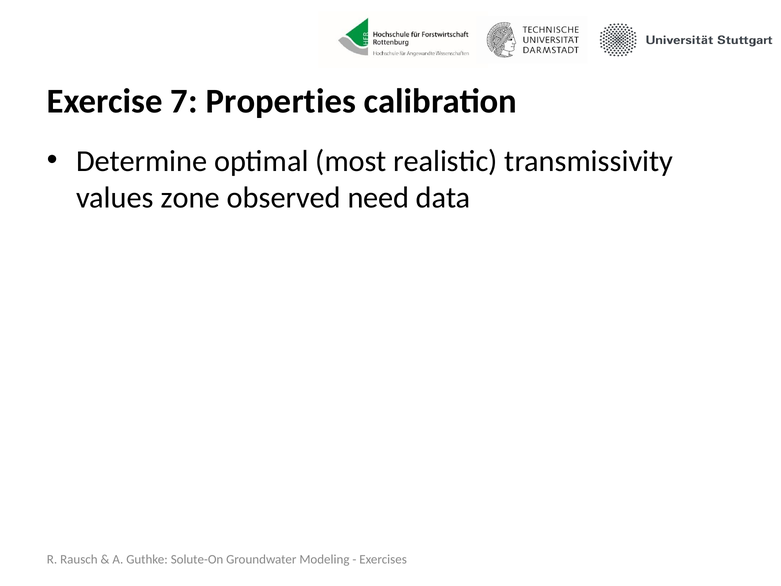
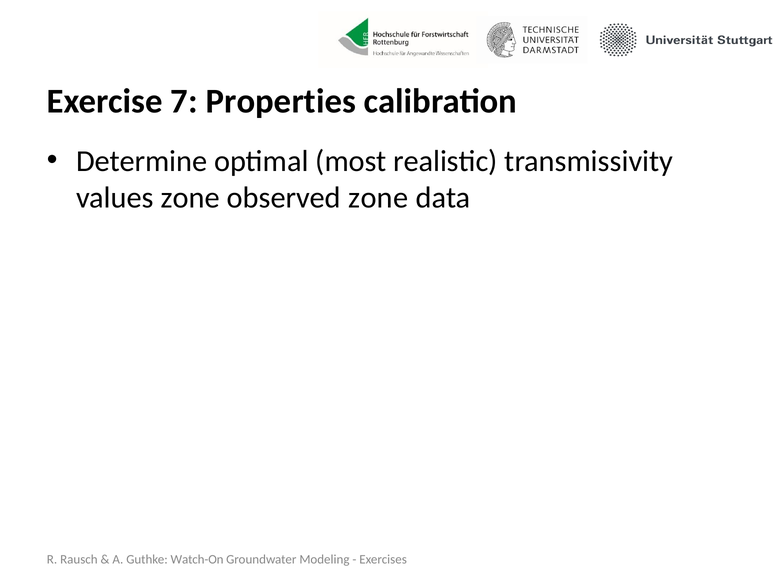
observed need: need -> zone
Solute-On: Solute-On -> Watch-On
